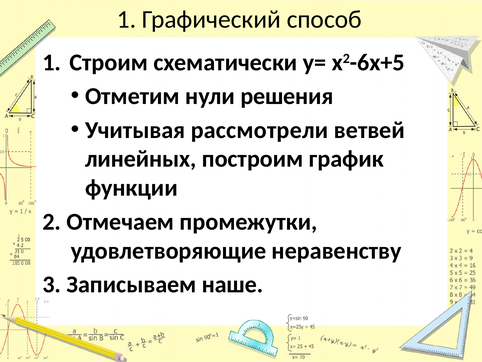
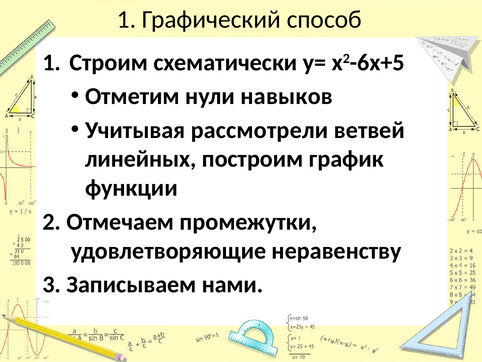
решения: решения -> навыков
наше: наше -> нами
